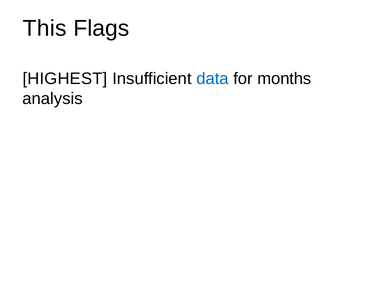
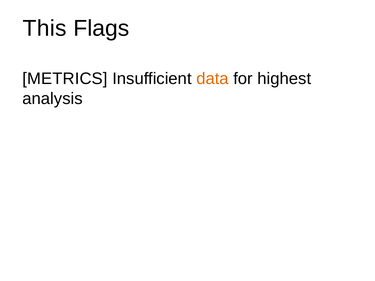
HIGHEST: HIGHEST -> METRICS
data colour: blue -> orange
months: months -> highest
